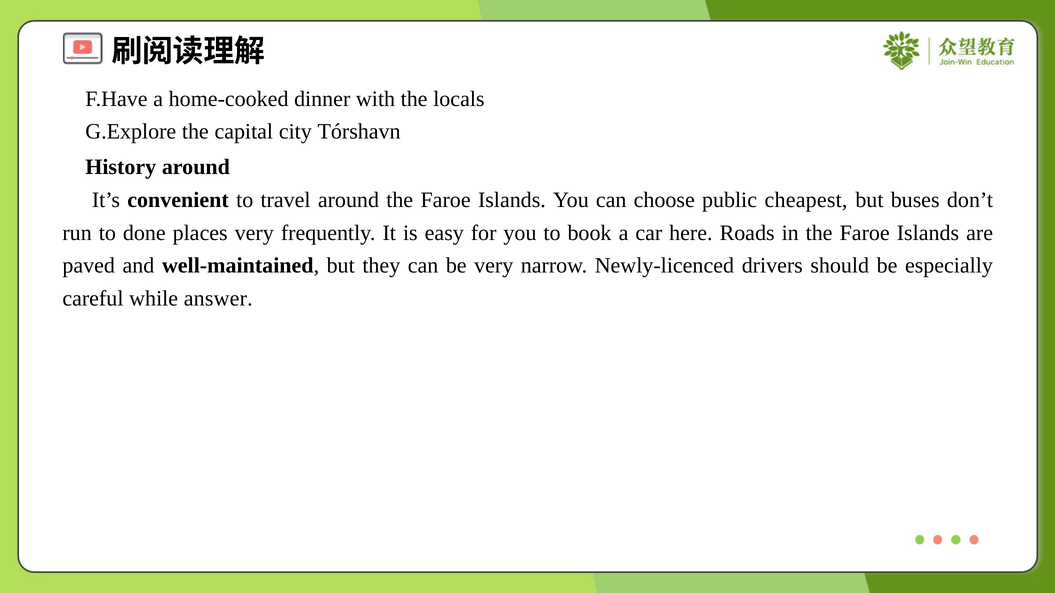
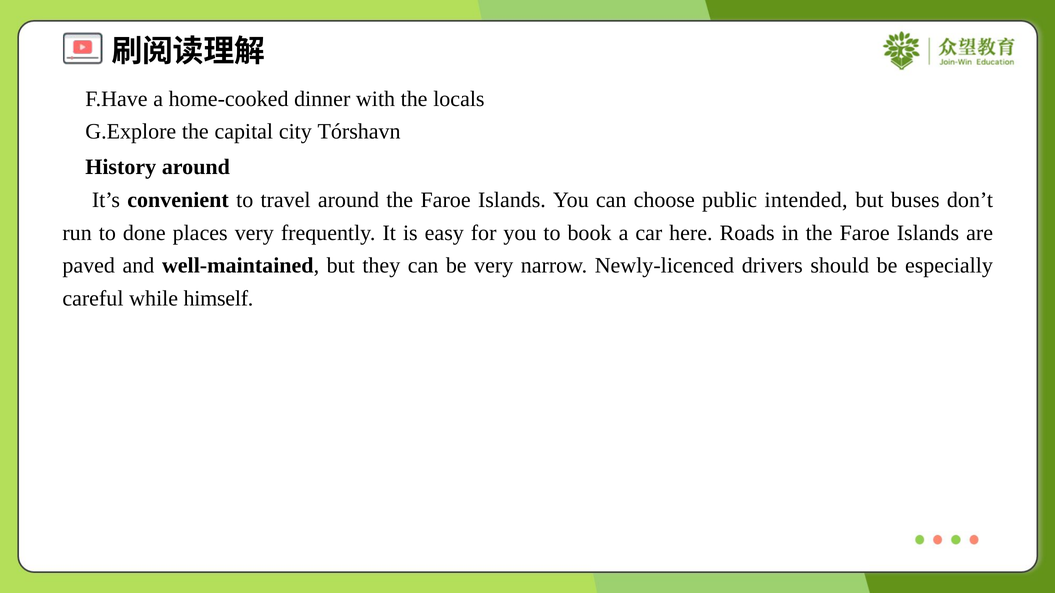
cheapest: cheapest -> intended
answer: answer -> himself
